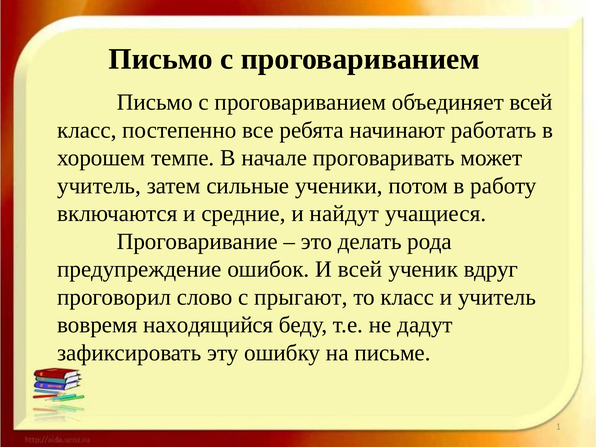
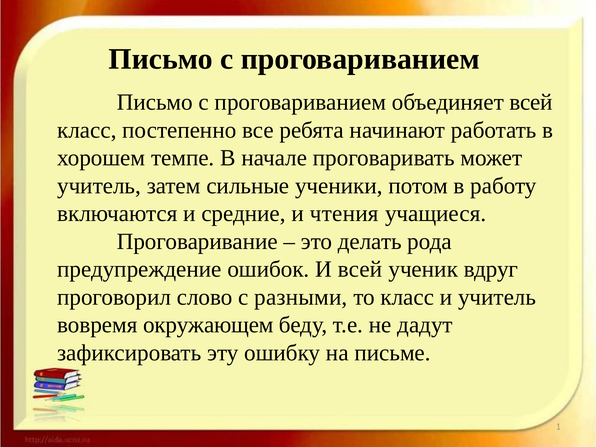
найдут: найдут -> чтения
прыгают: прыгают -> разными
находящийся: находящийся -> окружающем
